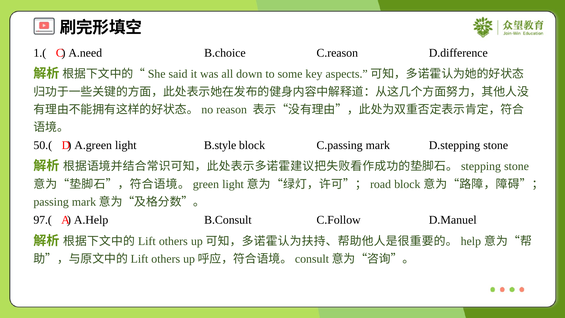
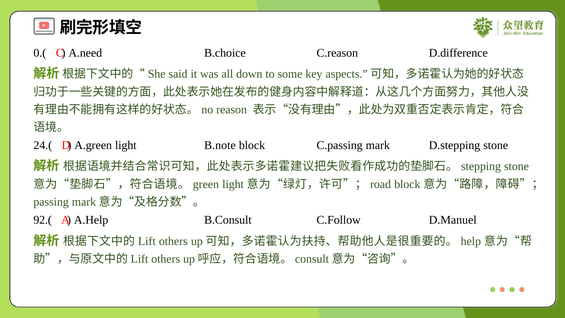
1.(: 1.( -> 0.(
50.(: 50.( -> 24.(
B.style: B.style -> B.note
97.(: 97.( -> 92.(
